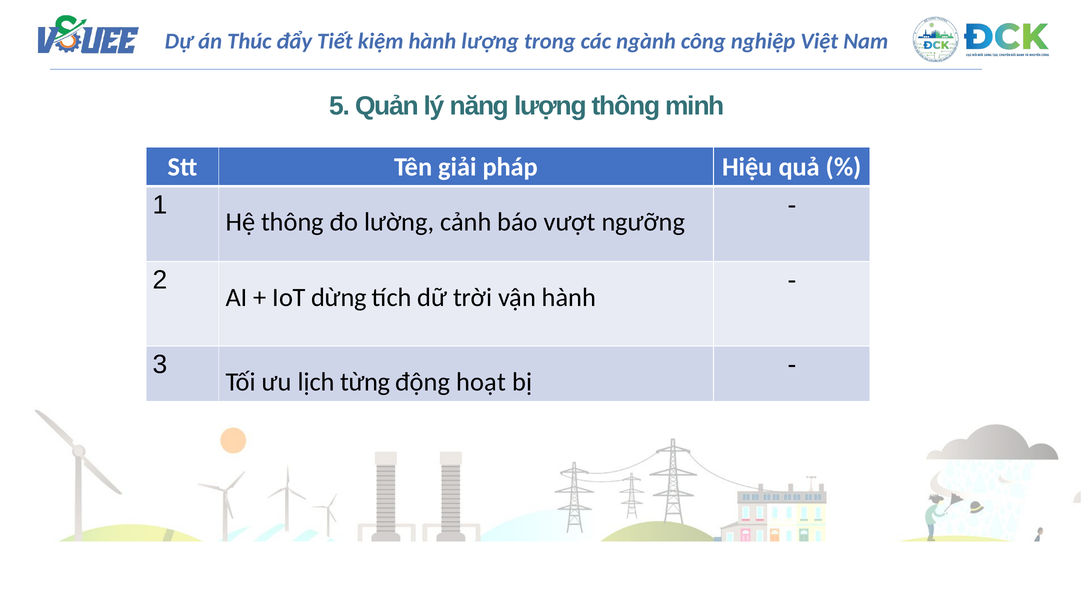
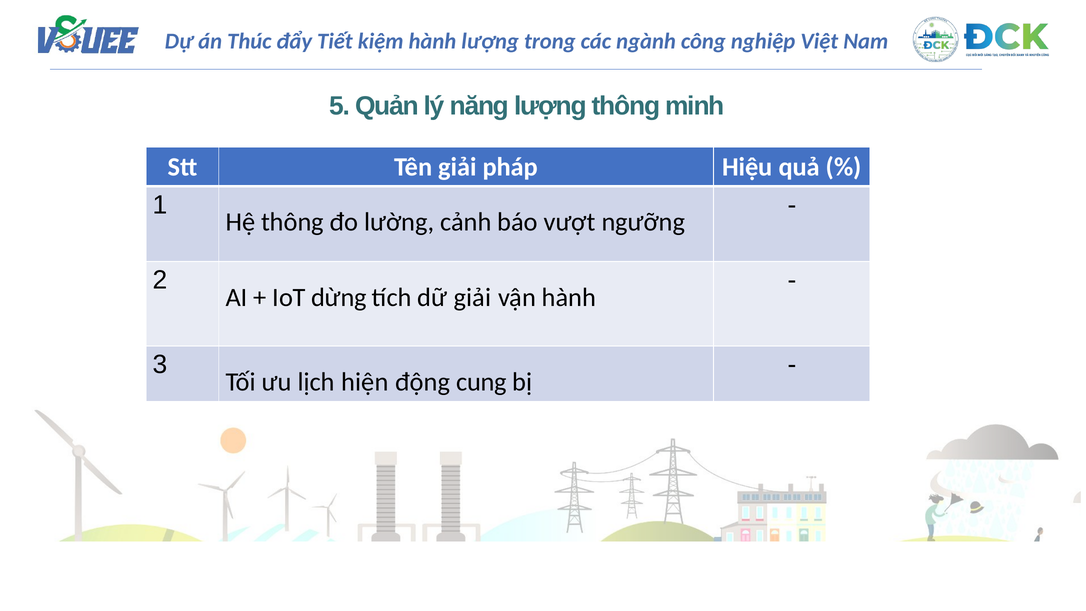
dữ trời: trời -> giải
từng: từng -> hiện
hoạt: hoạt -> cung
